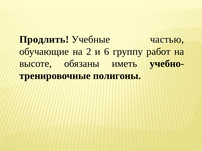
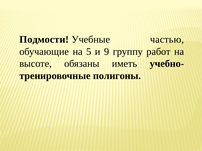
Продлить: Продлить -> Подмости
2: 2 -> 5
6: 6 -> 9
